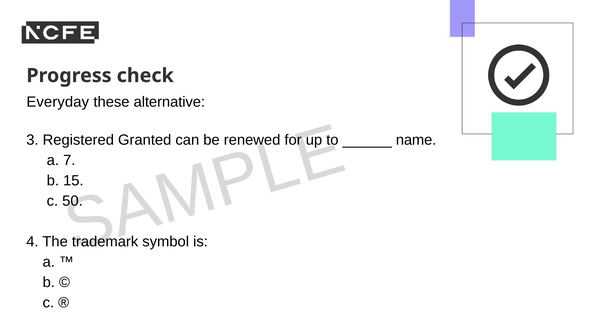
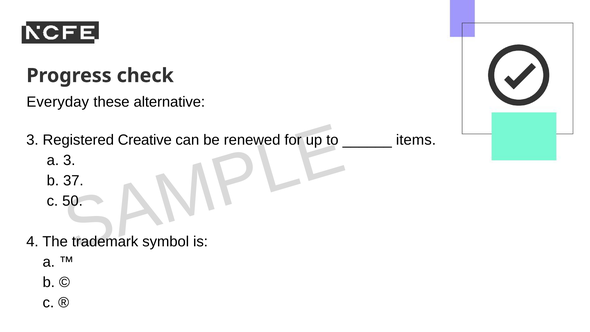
Granted: Granted -> Creative
name: name -> items
a 7: 7 -> 3
15: 15 -> 37
